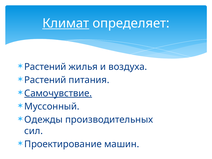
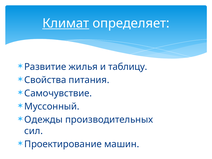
Растений at (45, 67): Растений -> Развитие
воздуха: воздуха -> таблицу
Растений at (45, 80): Растений -> Свойства
Самочувствие underline: present -> none
